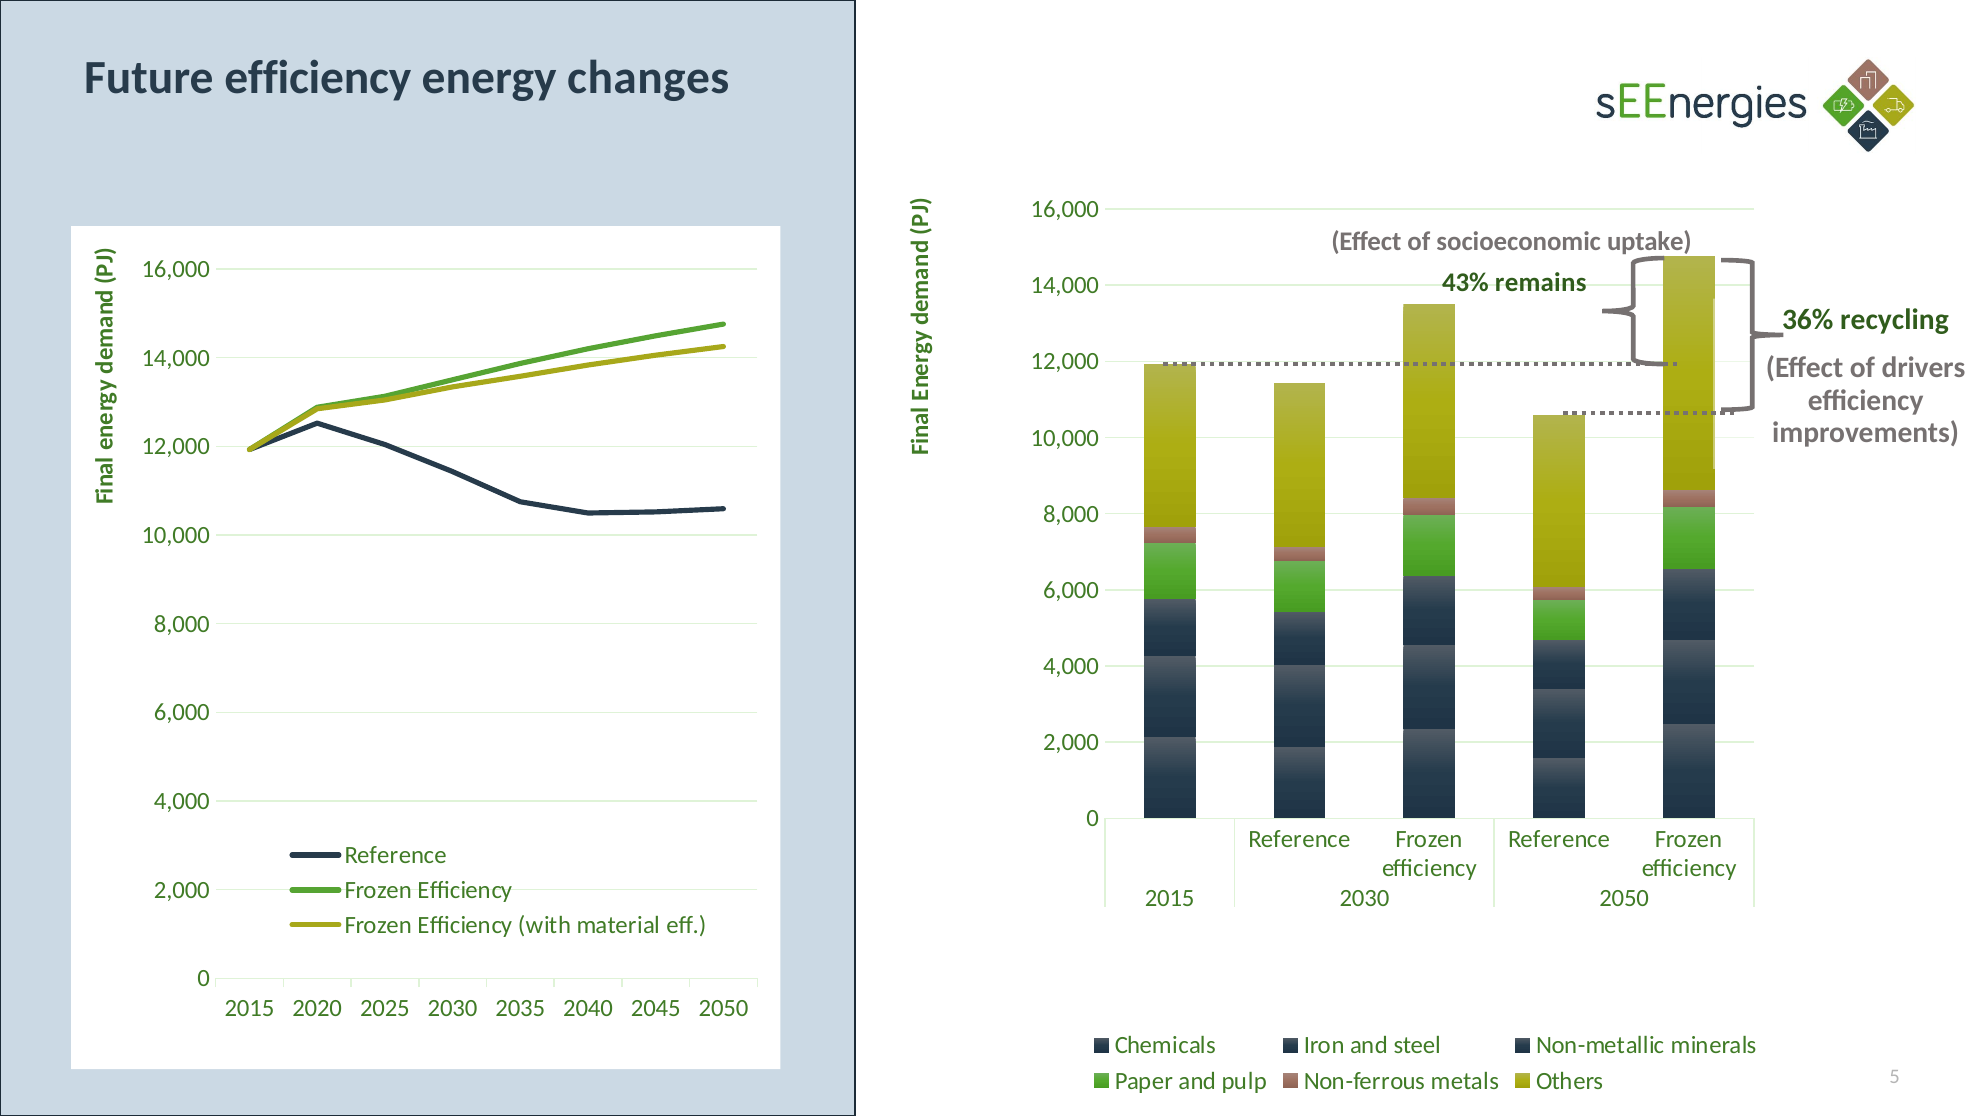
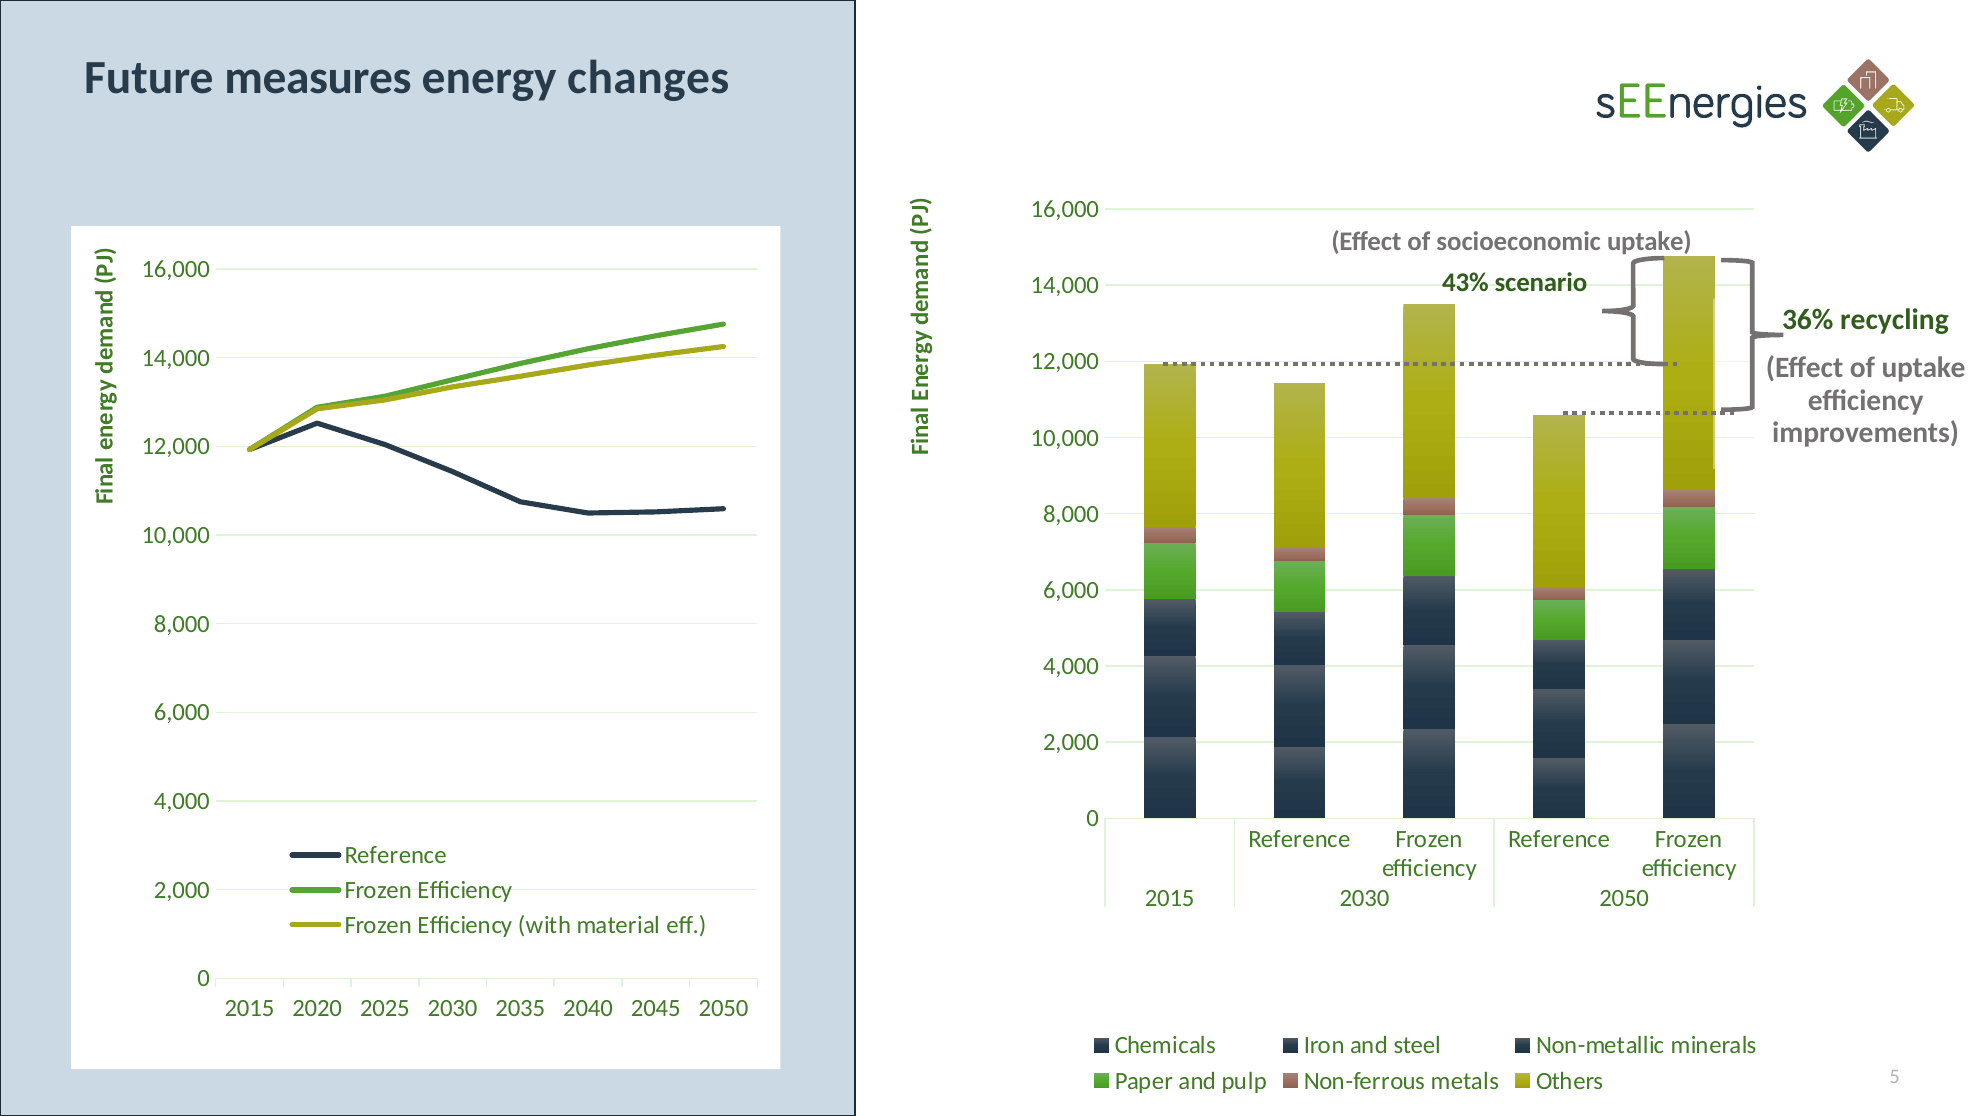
Future efficiency: efficiency -> measures
remains: remains -> scenario
of drivers: drivers -> uptake
